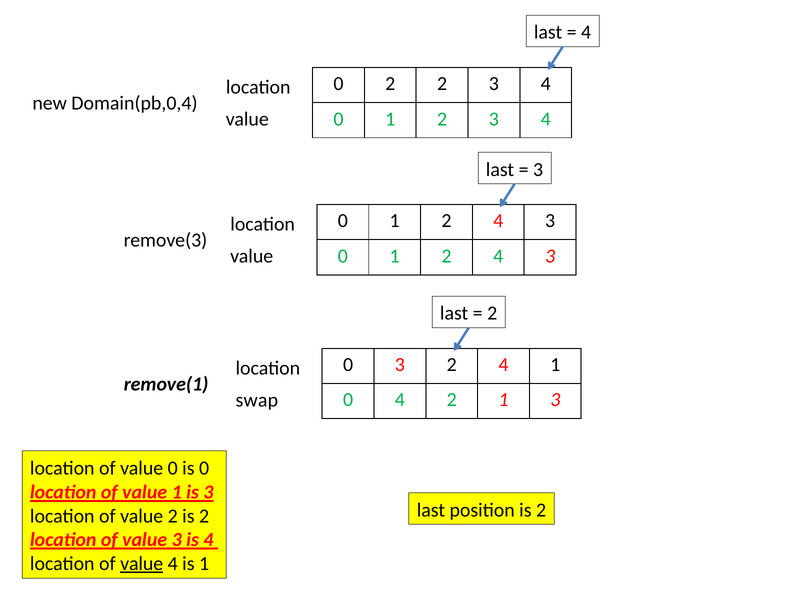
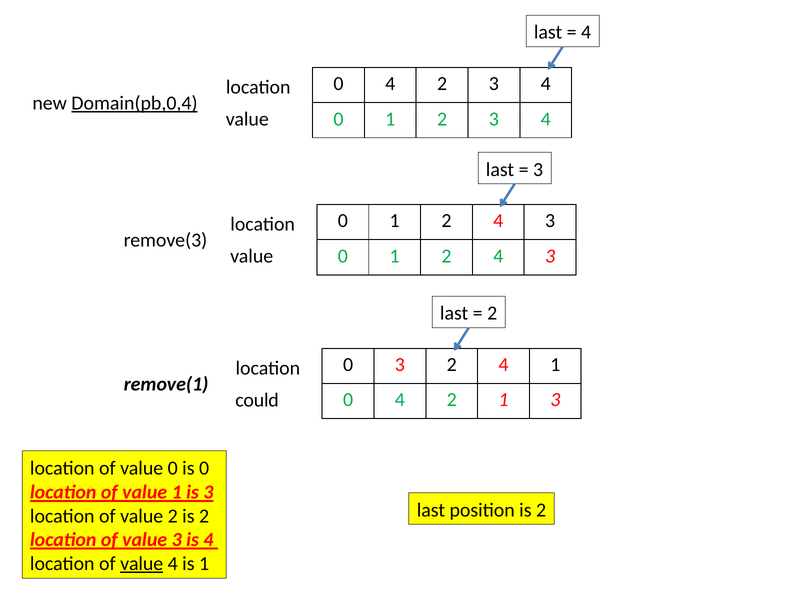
2 at (390, 84): 2 -> 4
Domain(pb,0,4 underline: none -> present
swap: swap -> could
